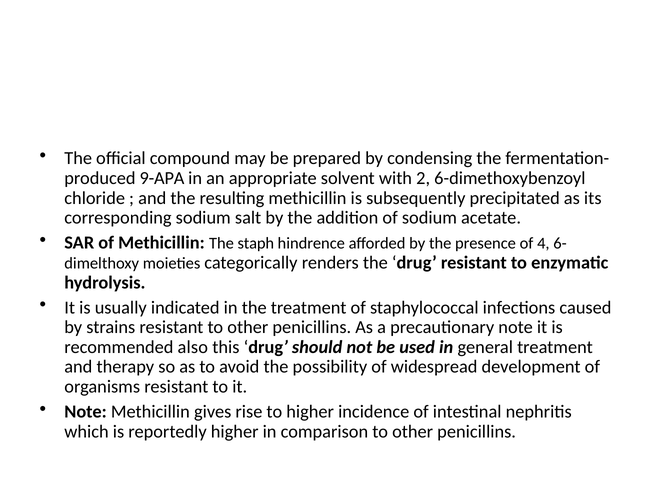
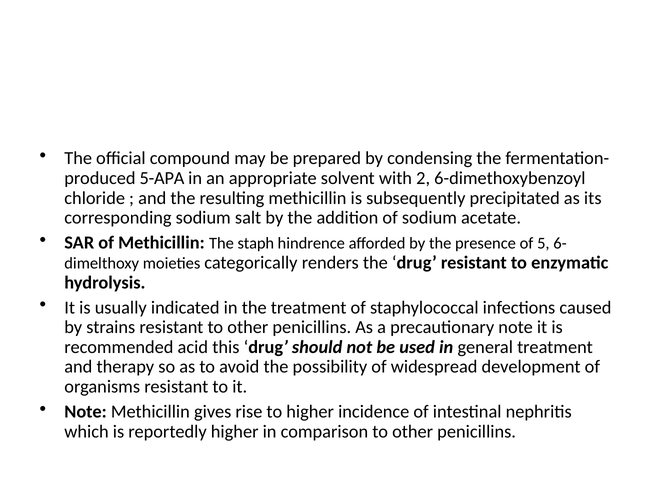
9-APA: 9-APA -> 5-APA
4: 4 -> 5
also: also -> acid
